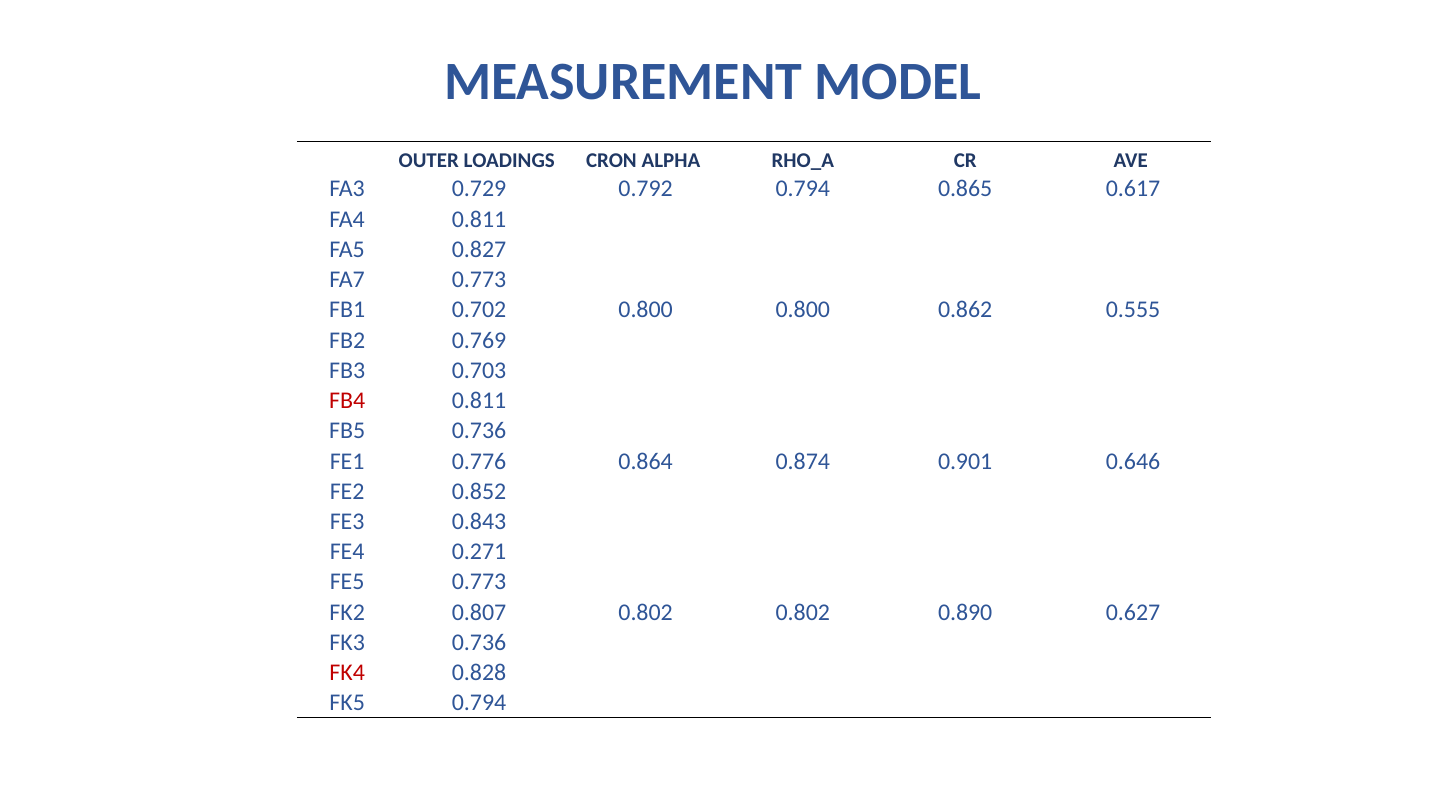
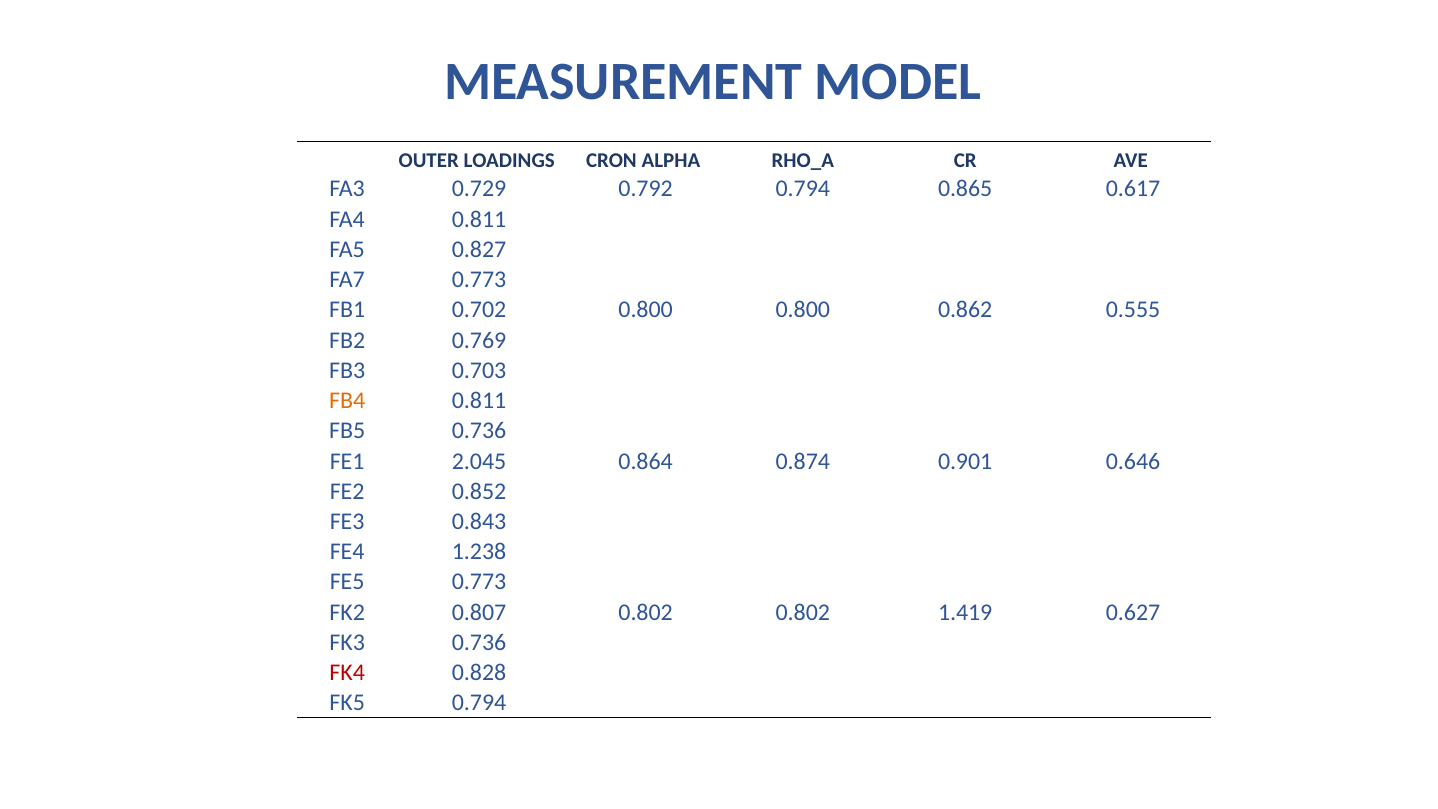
FB4 colour: red -> orange
0.776: 0.776 -> 2.045
0.271: 0.271 -> 1.238
0.890: 0.890 -> 1.419
